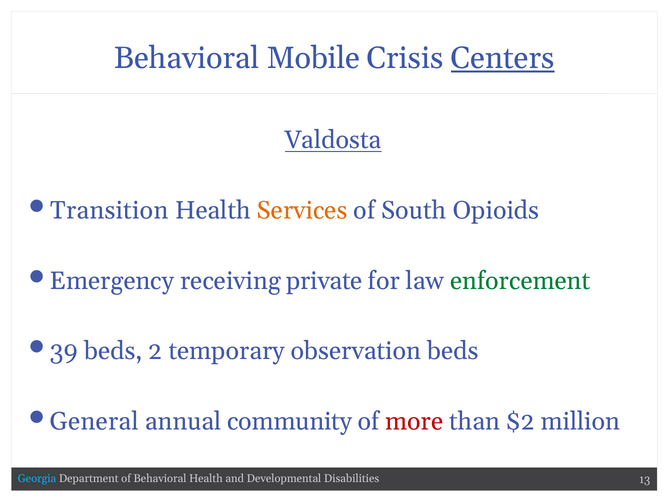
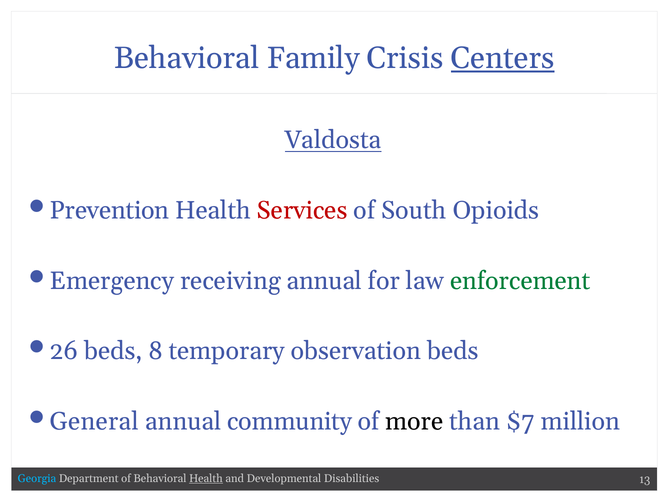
Mobile: Mobile -> Family
Transition: Transition -> Prevention
Services colour: orange -> red
receiving private: private -> annual
39: 39 -> 26
2: 2 -> 8
more colour: red -> black
$2: $2 -> $7
Health at (206, 478) underline: none -> present
